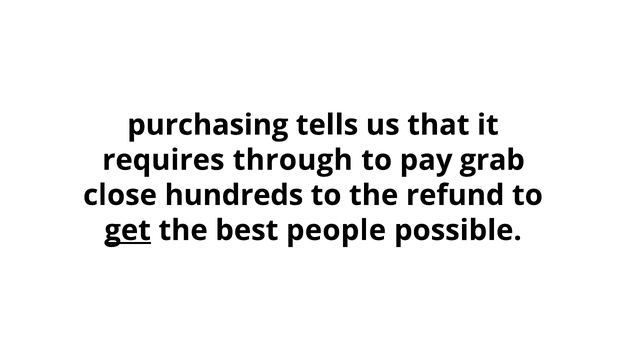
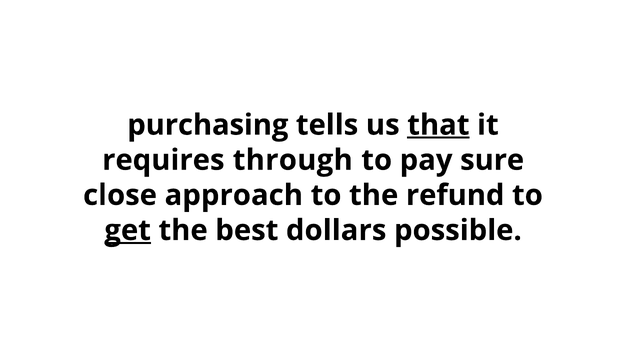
that underline: none -> present
grab: grab -> sure
hundreds: hundreds -> approach
people: people -> dollars
